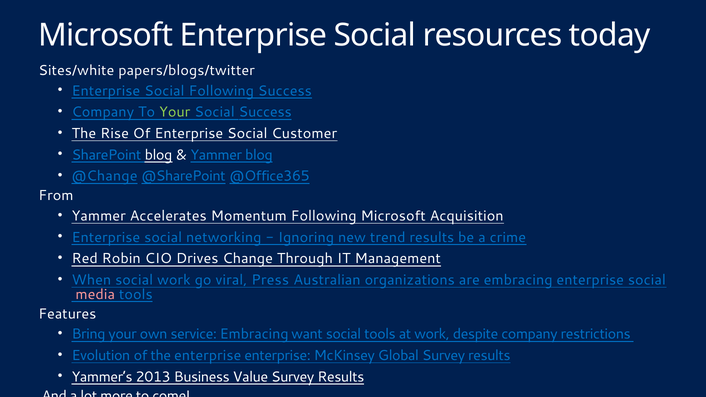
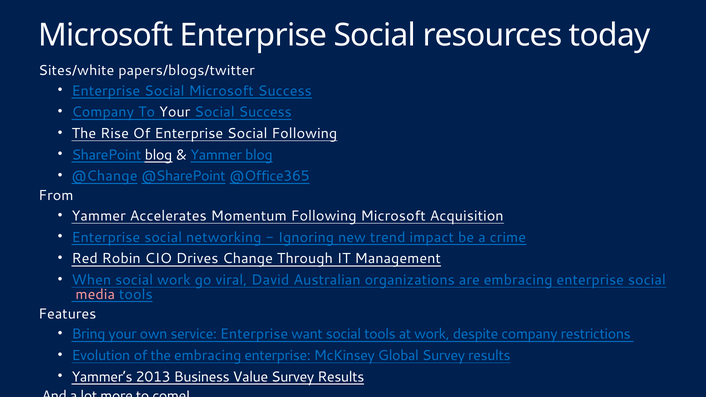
Social Following: Following -> Microsoft
Your at (175, 112) colour: light green -> white
Social Customer: Customer -> Following
trend results: results -> impact
Press: Press -> David
service Embracing: Embracing -> Enterprise
the enterprise: enterprise -> embracing
